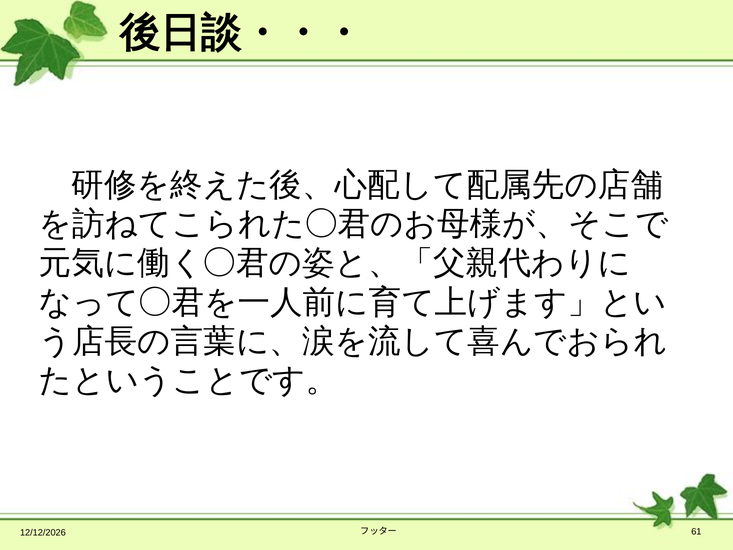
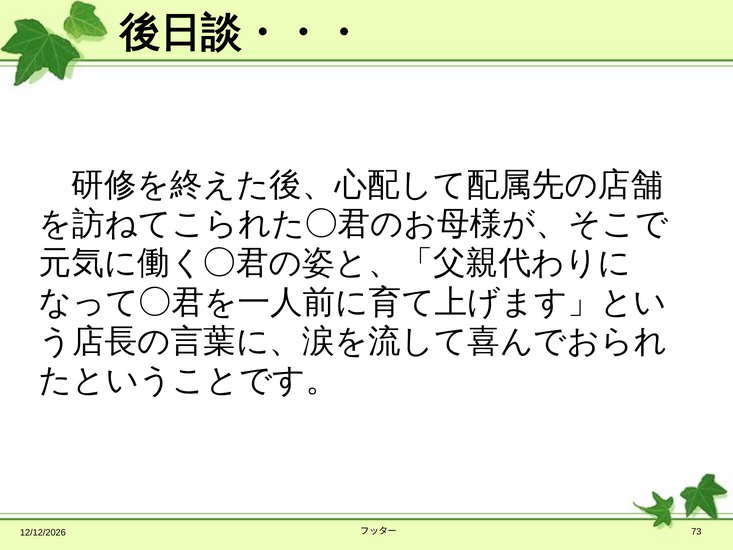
61: 61 -> 73
